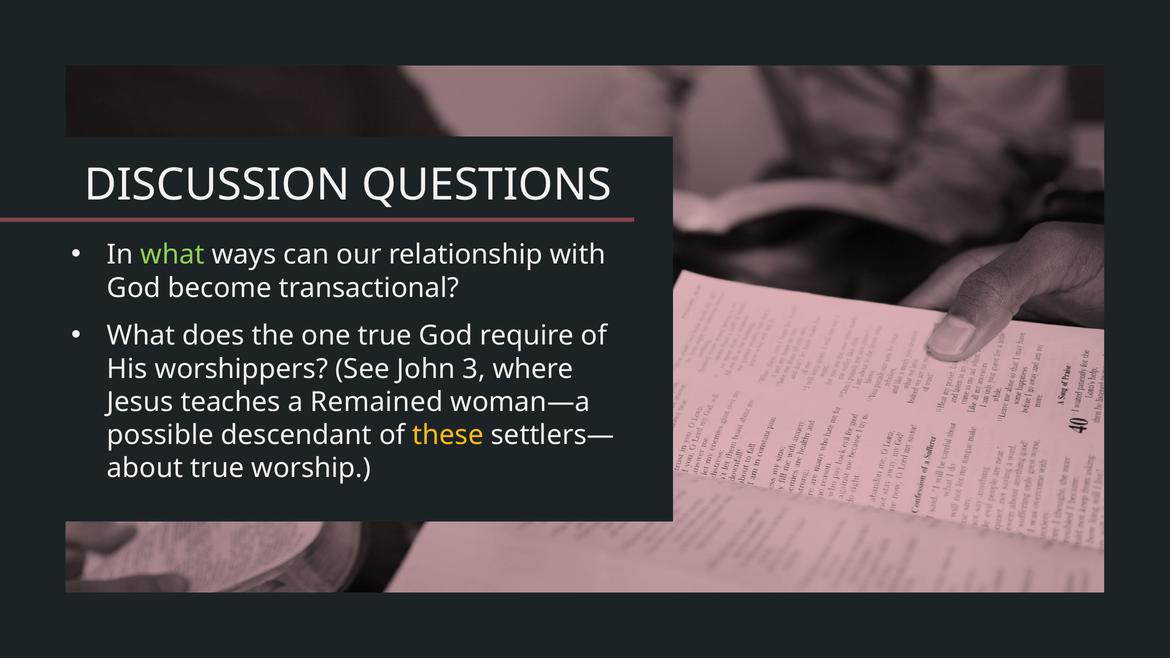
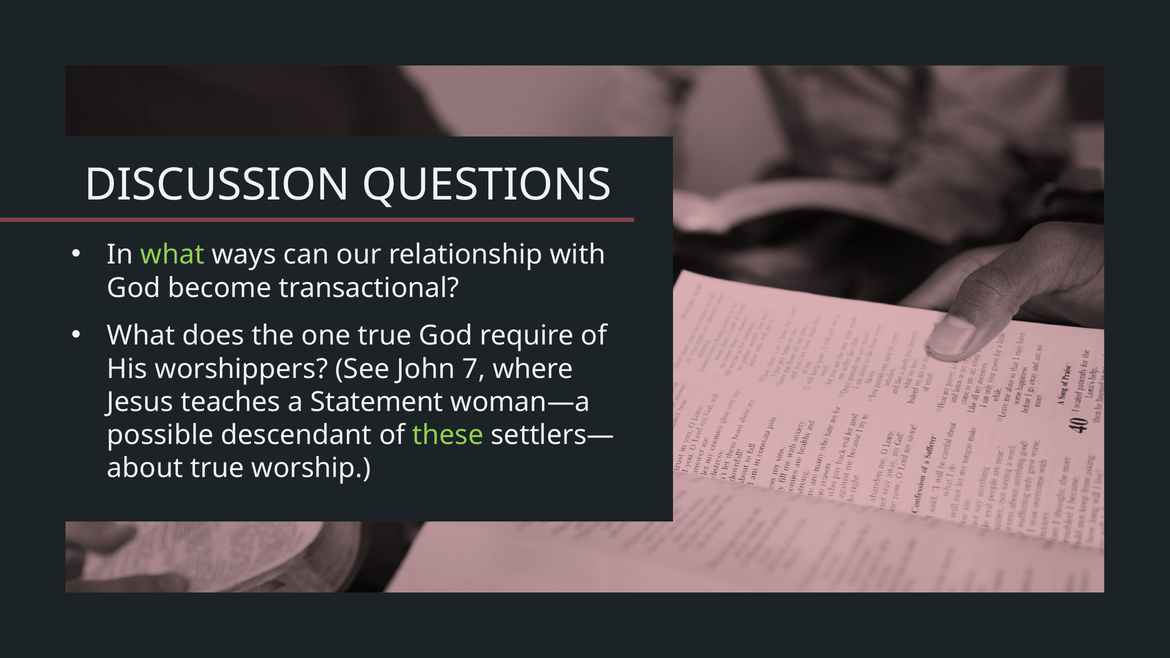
3: 3 -> 7
Remained: Remained -> Statement
these colour: yellow -> light green
